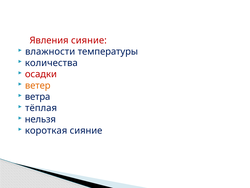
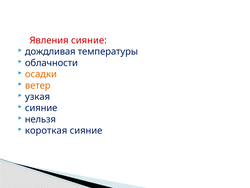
влажности: влажности -> дождливая
количества: количества -> облачности
осадки colour: red -> orange
ветра: ветра -> узкая
тёплая at (41, 108): тёплая -> сияние
